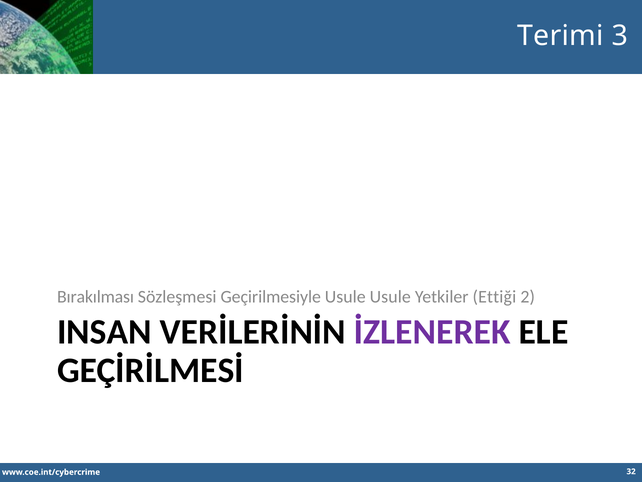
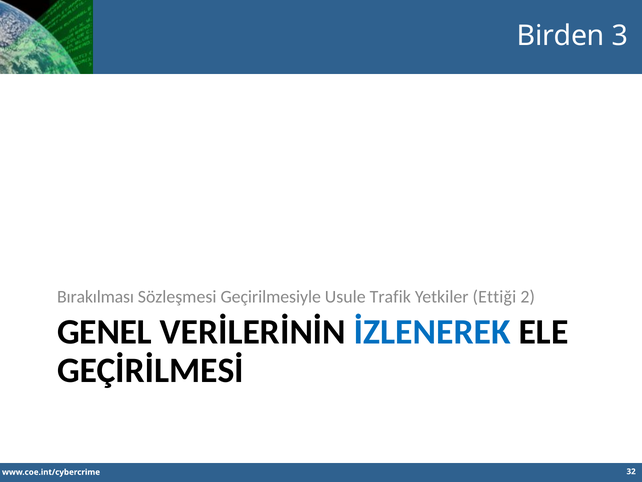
Terimi: Terimi -> Birden
Usule Usule: Usule -> Trafik
INSAN: INSAN -> GENEL
İZLENEREK colour: purple -> blue
